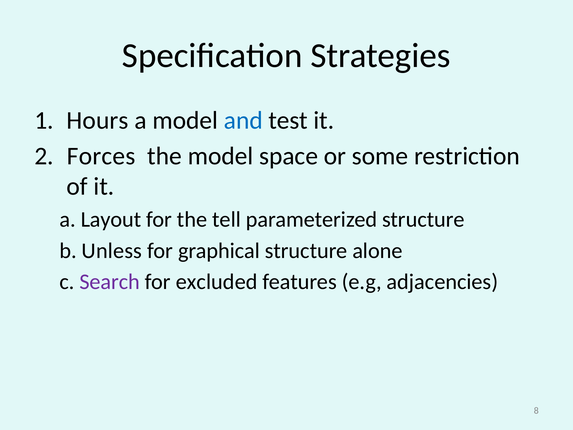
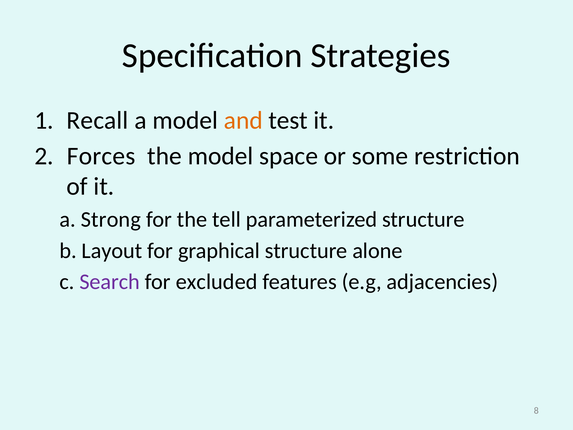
Hours: Hours -> Recall
and colour: blue -> orange
Layout: Layout -> Strong
Unless: Unless -> Layout
